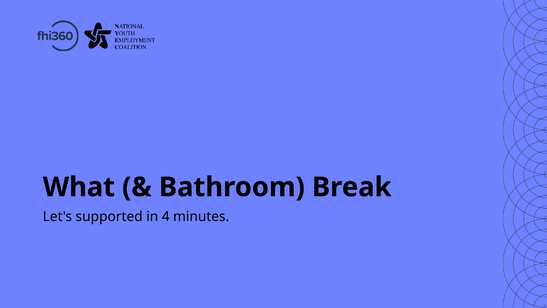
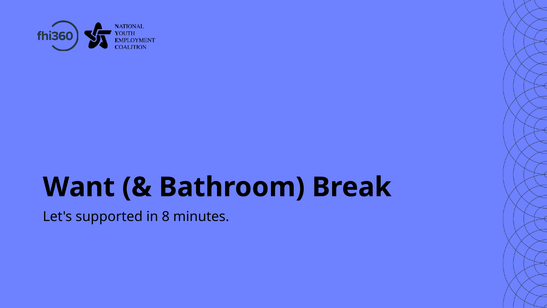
What: What -> Want
4: 4 -> 8
